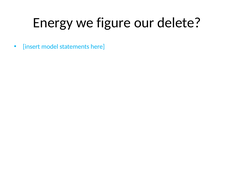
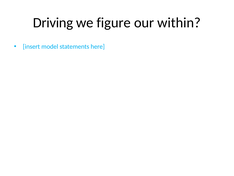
Energy: Energy -> Driving
delete: delete -> within
